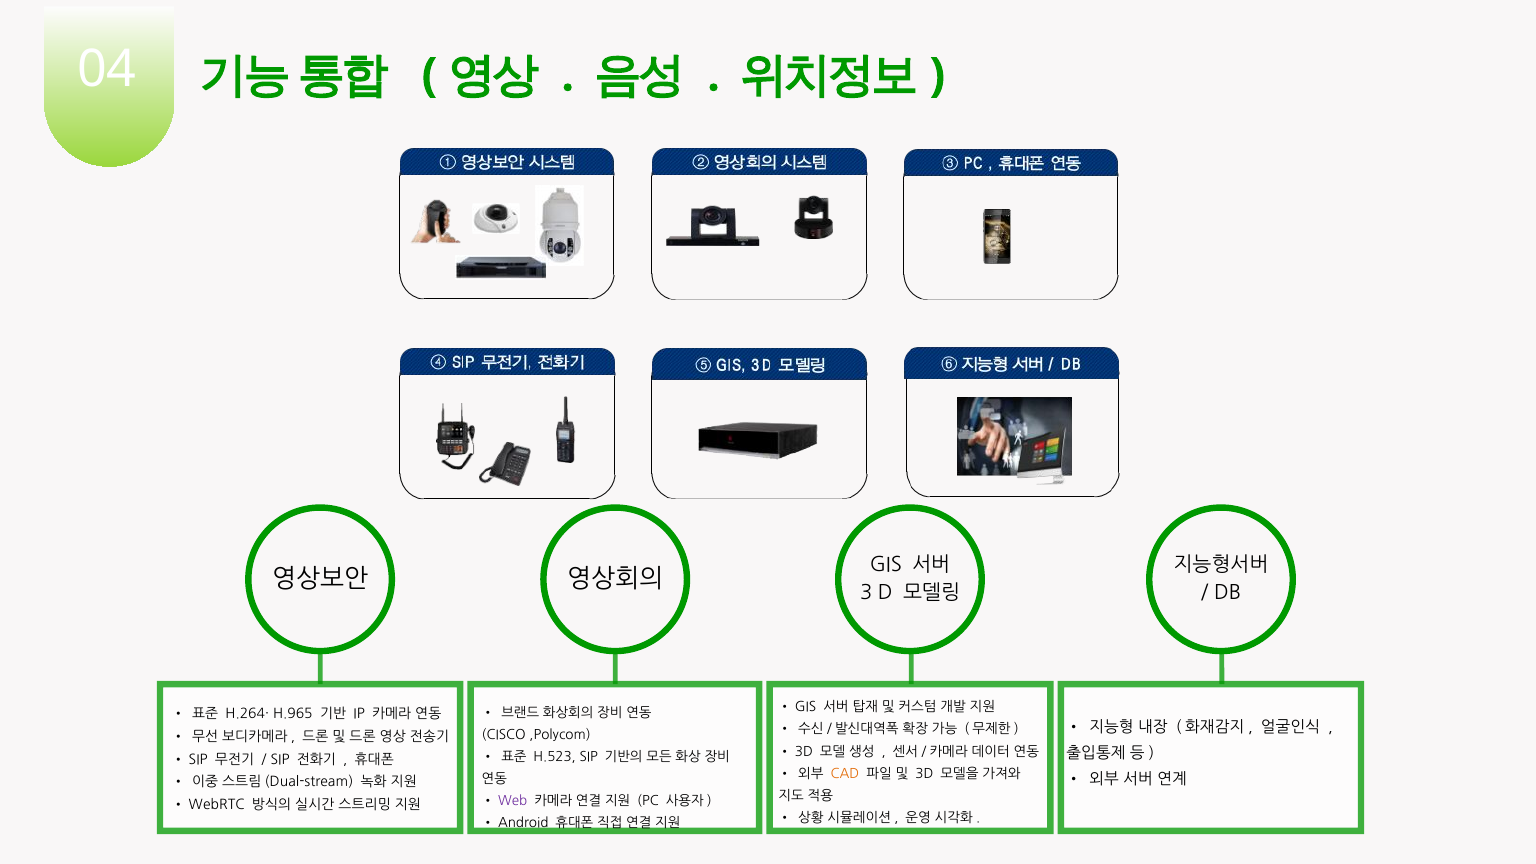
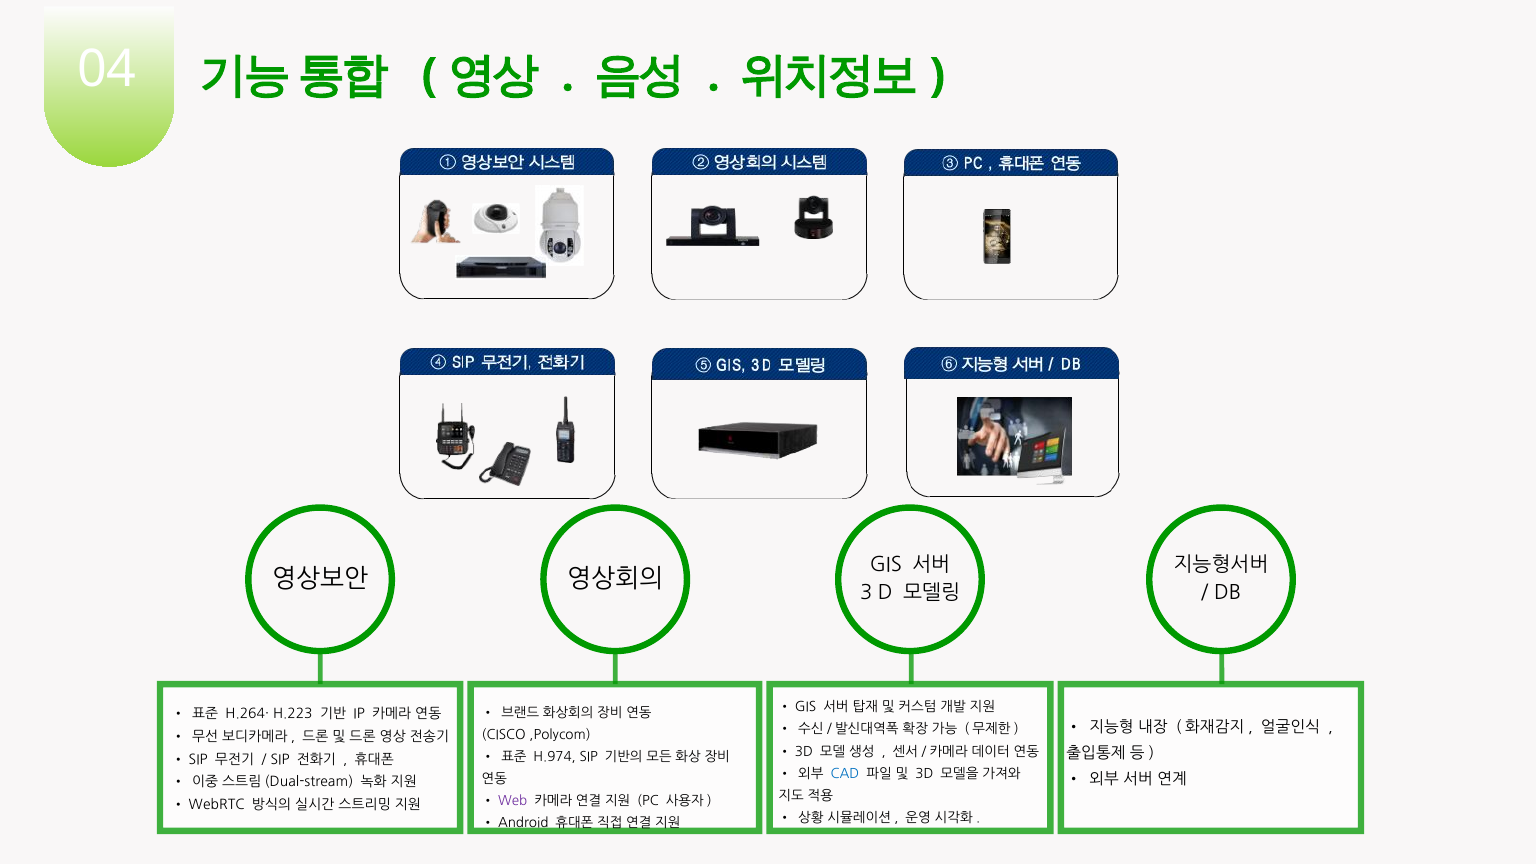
H.965: H.965 -> H.223
H.523: H.523 -> H.974
CAD colour: orange -> blue
